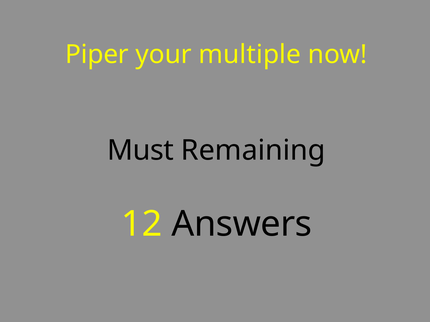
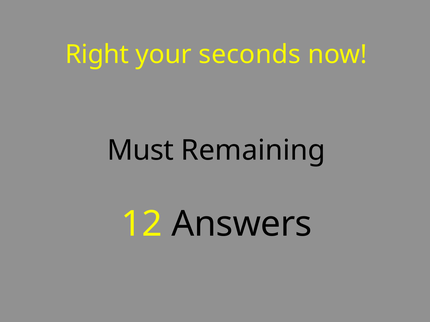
Piper: Piper -> Right
multiple: multiple -> seconds
